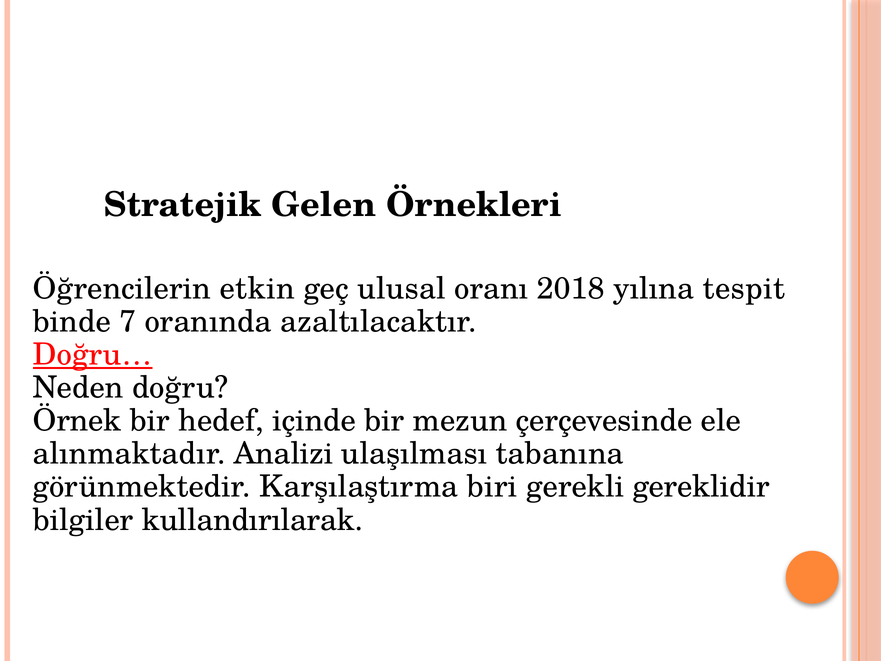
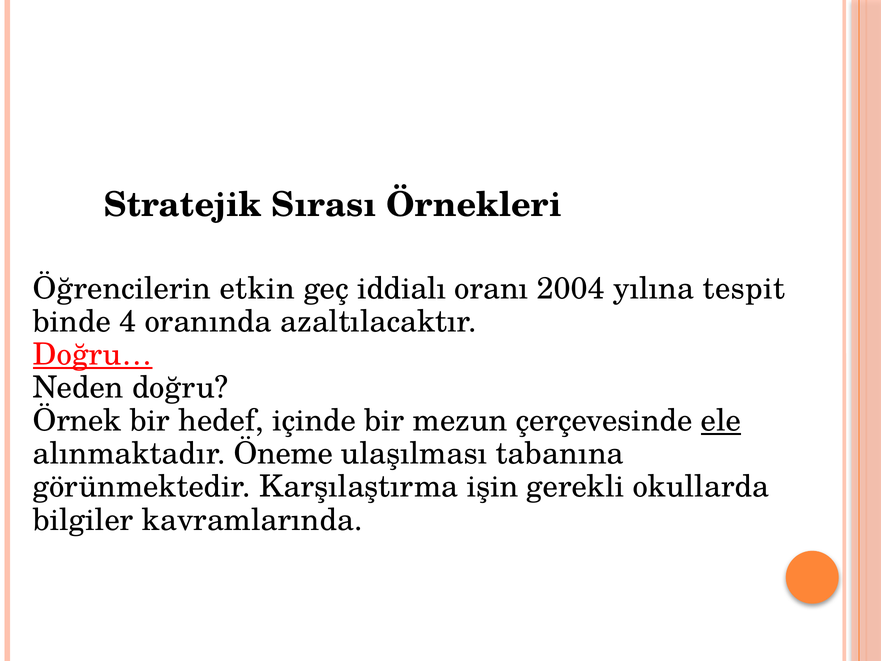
Gelen: Gelen -> Sırası
ulusal: ulusal -> iddialı
2018: 2018 -> 2004
7: 7 -> 4
ele underline: none -> present
Analizi: Analizi -> Öneme
biri: biri -> işin
gereklidir: gereklidir -> okullarda
kullandırılarak: kullandırılarak -> kavramlarında
